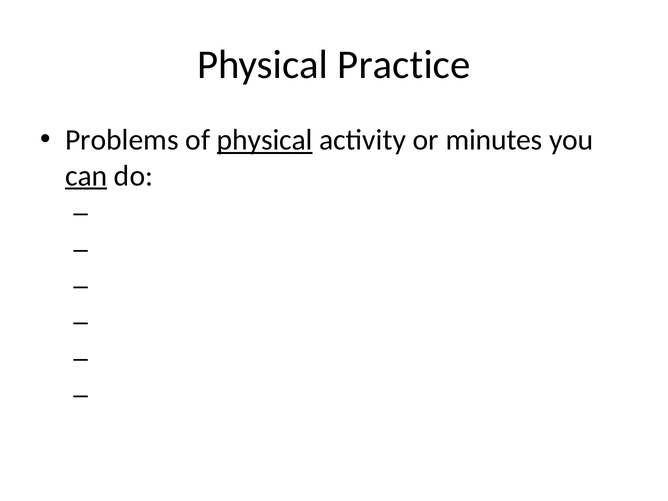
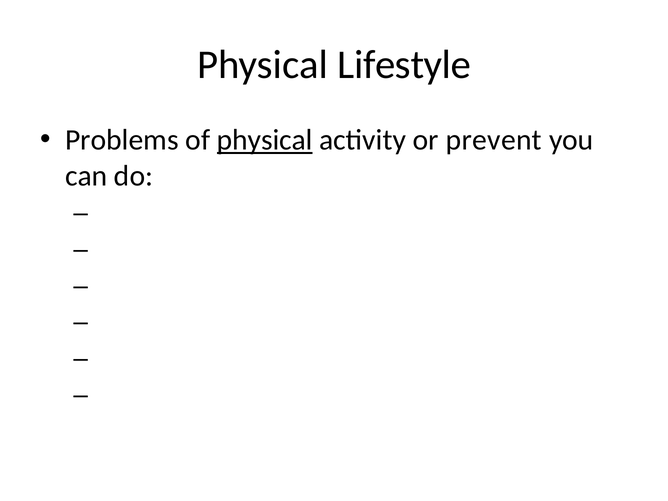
Practice: Practice -> Lifestyle
minutes: minutes -> prevent
can underline: present -> none
